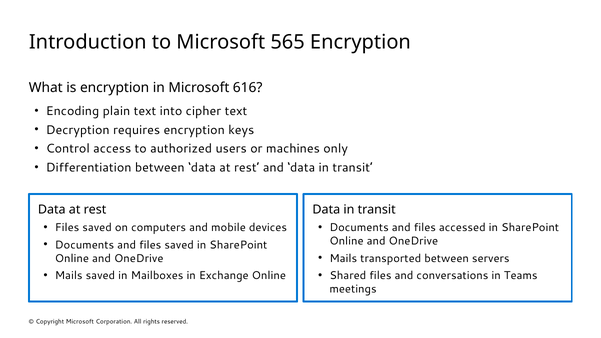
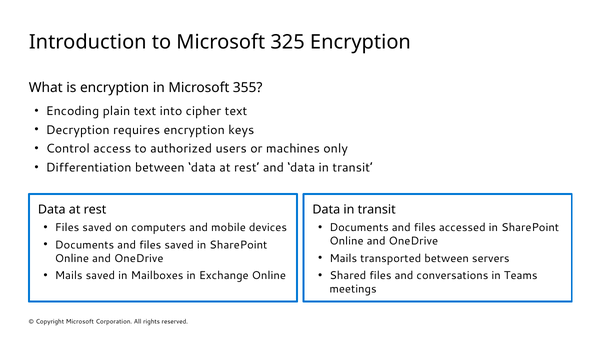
565: 565 -> 325
616: 616 -> 355
